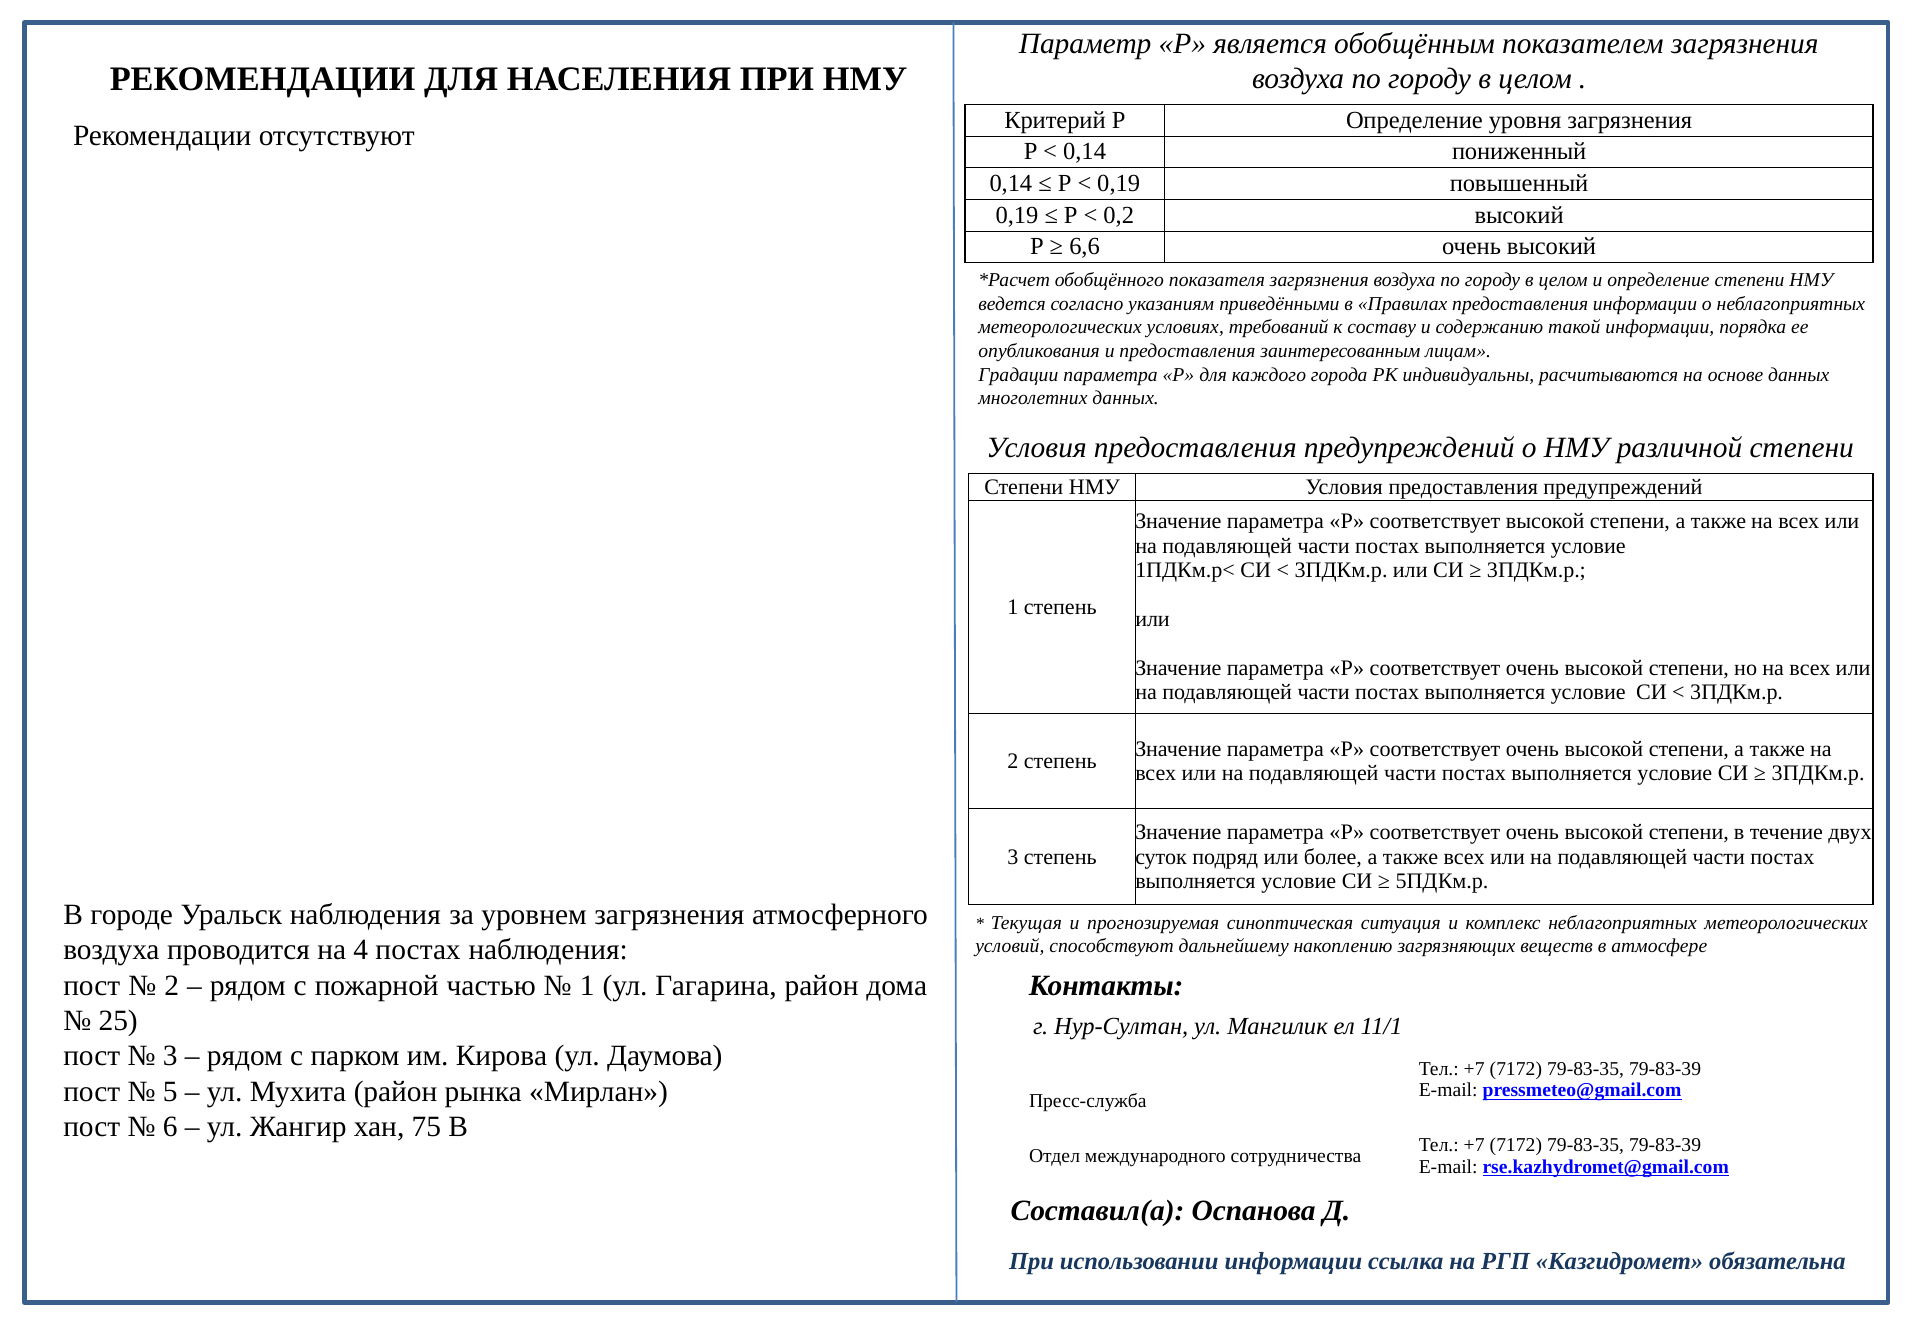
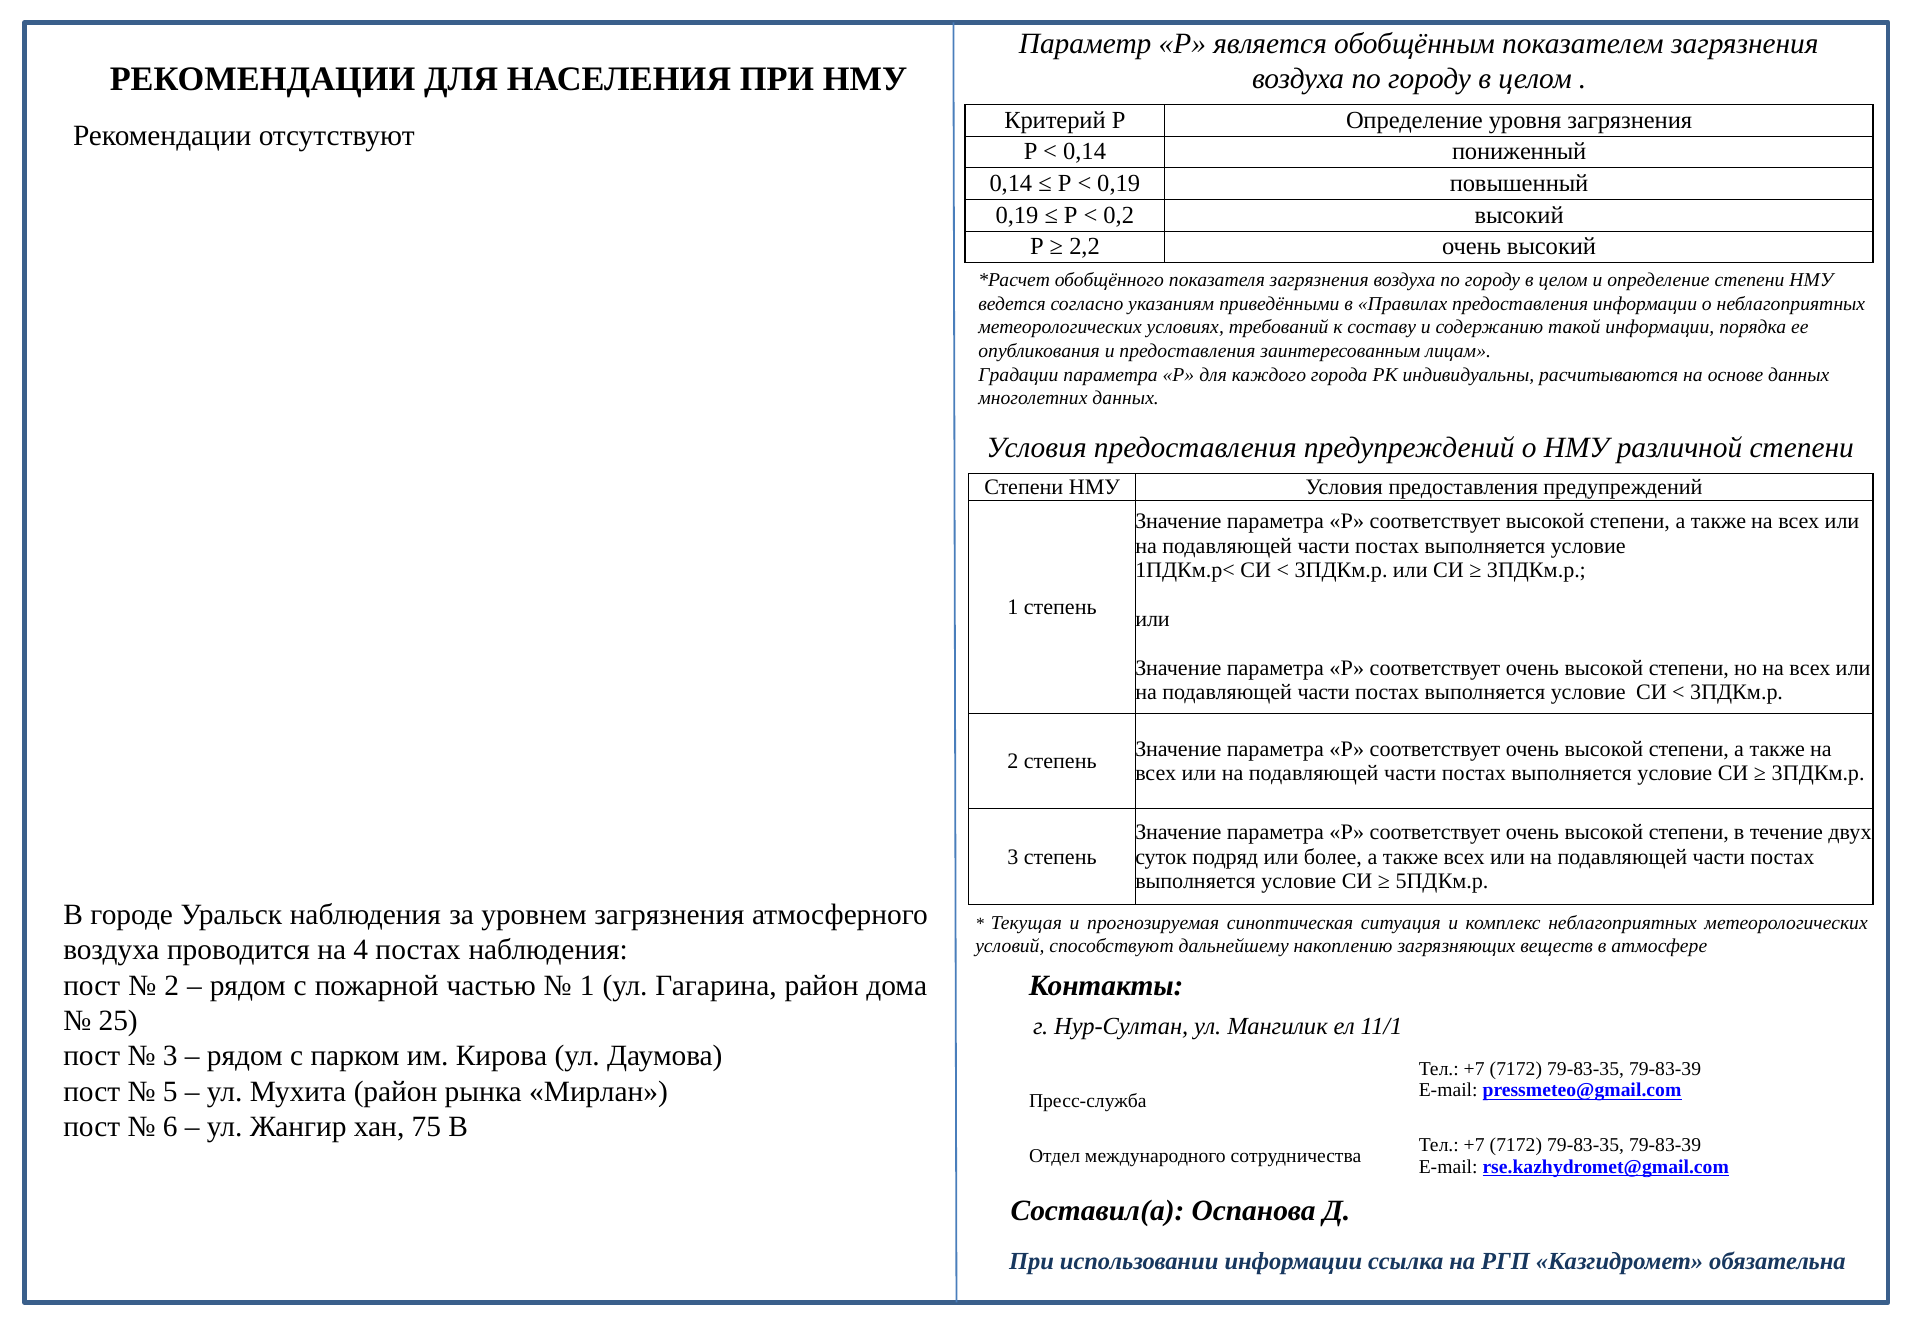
6,6: 6,6 -> 2,2
